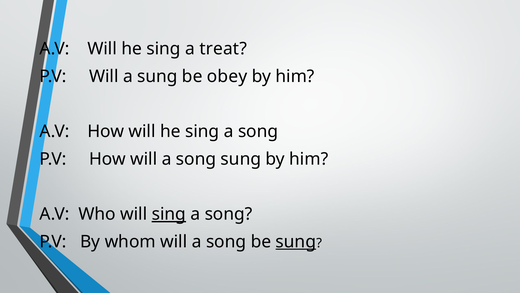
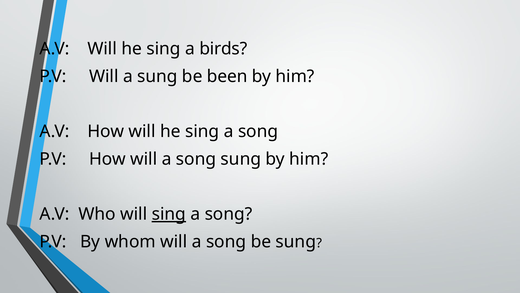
treat: treat -> birds
obey: obey -> been
sung at (296, 241) underline: present -> none
